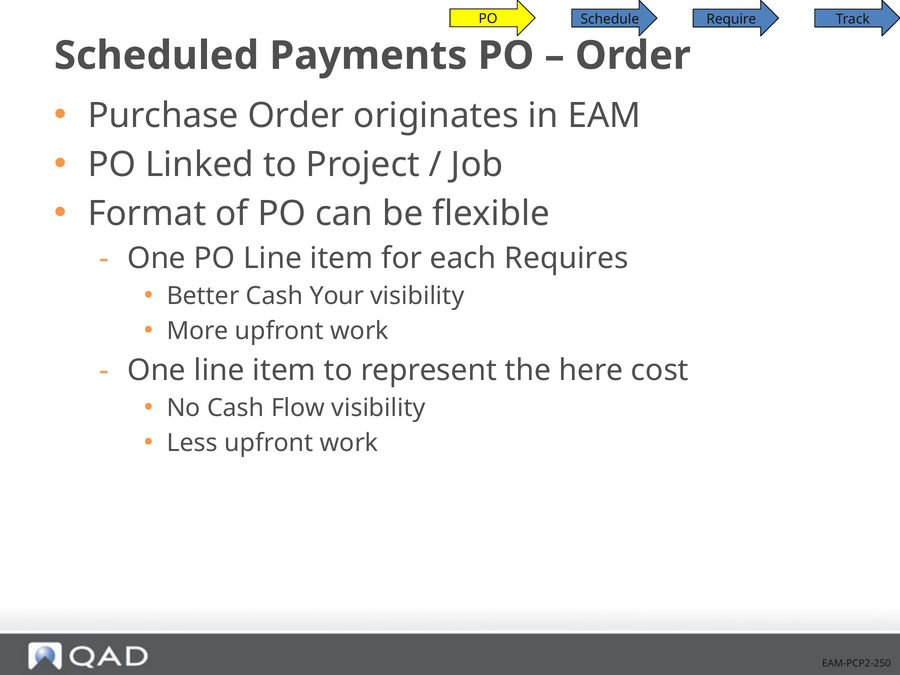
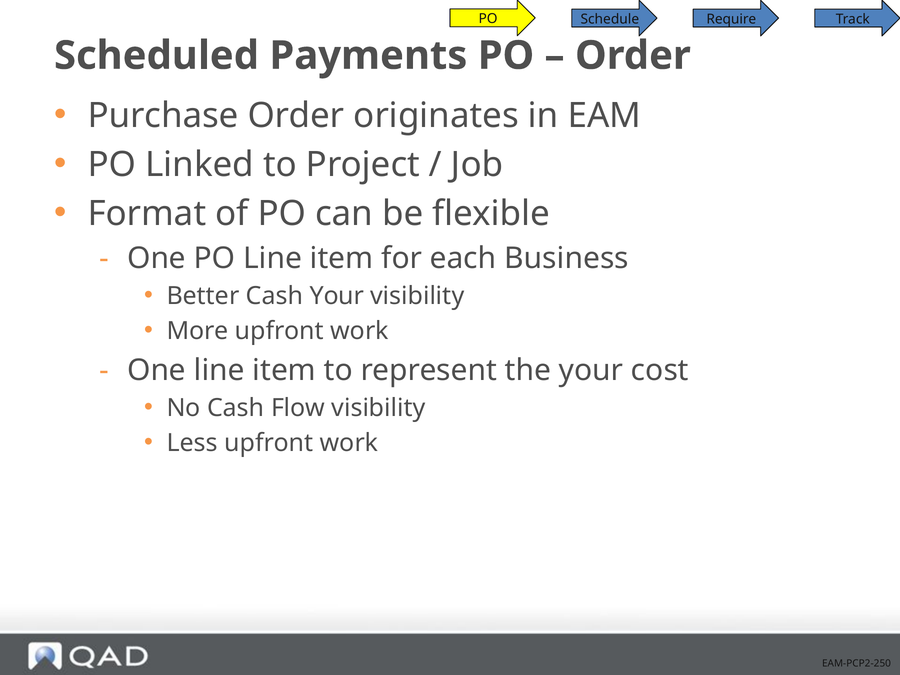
Requires: Requires -> Business
the here: here -> your
